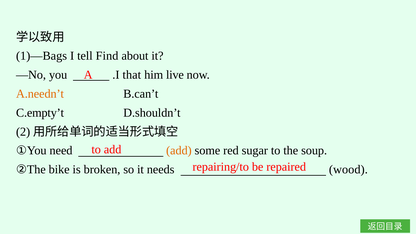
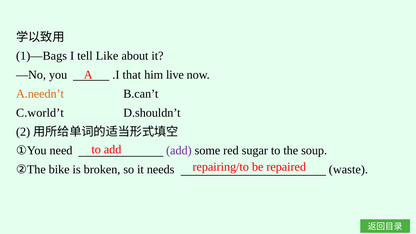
Find: Find -> Like
C.empty’t: C.empty’t -> C.world’t
add at (179, 151) colour: orange -> purple
wood: wood -> waste
